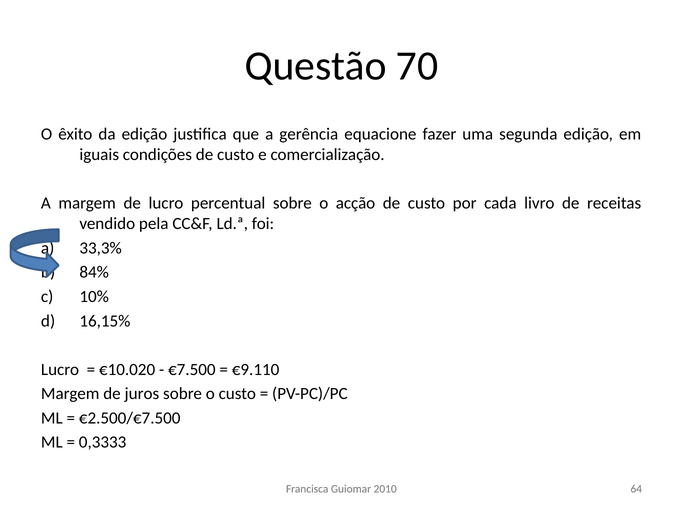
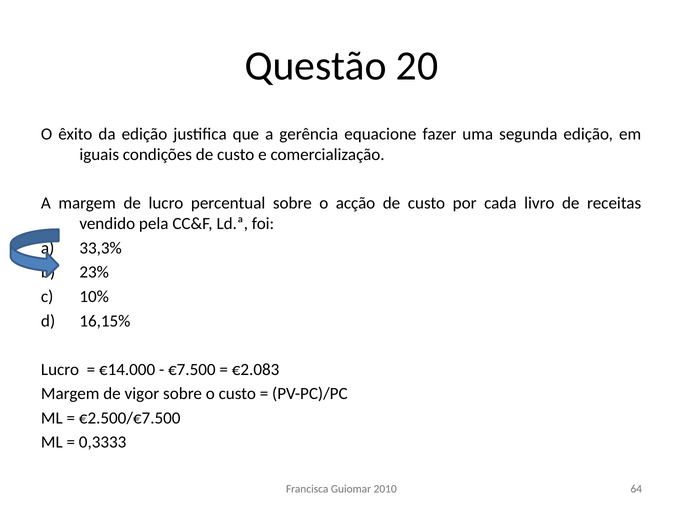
70: 70 -> 20
84%: 84% -> 23%
€10.020: €10.020 -> €14.000
€9.110: €9.110 -> €2.083
juros: juros -> vigor
